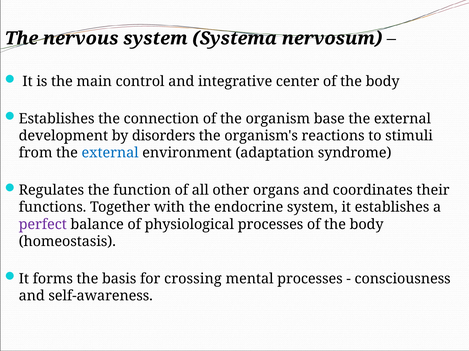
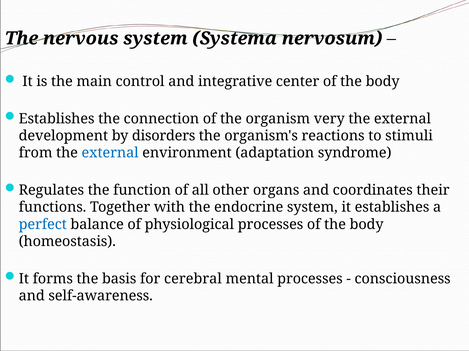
base: base -> very
perfect colour: purple -> blue
crossing: crossing -> cerebral
